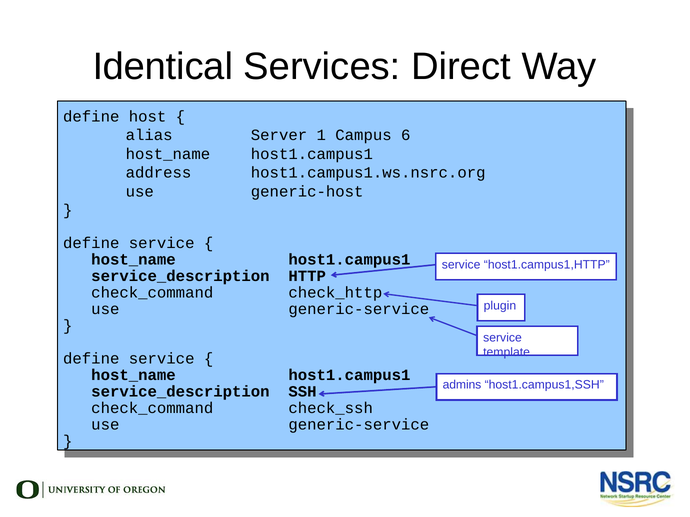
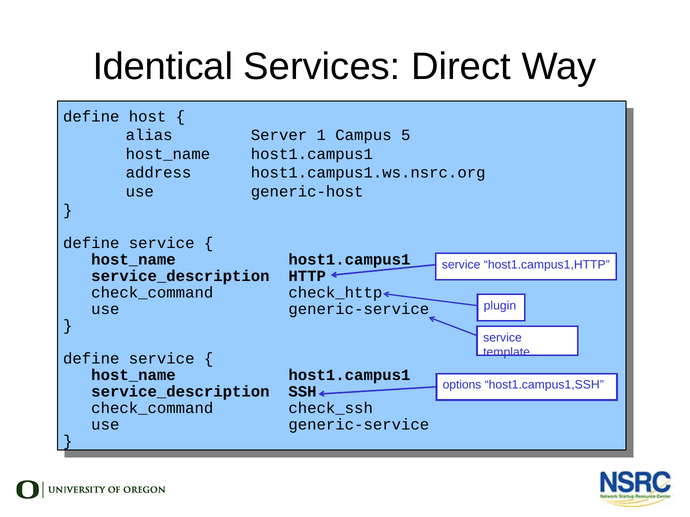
6: 6 -> 5
admins: admins -> options
